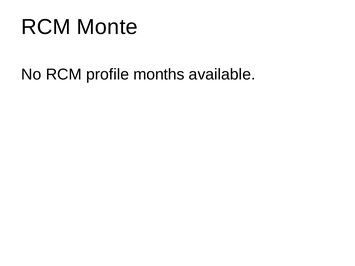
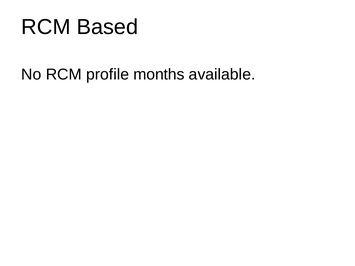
Monte: Monte -> Based
